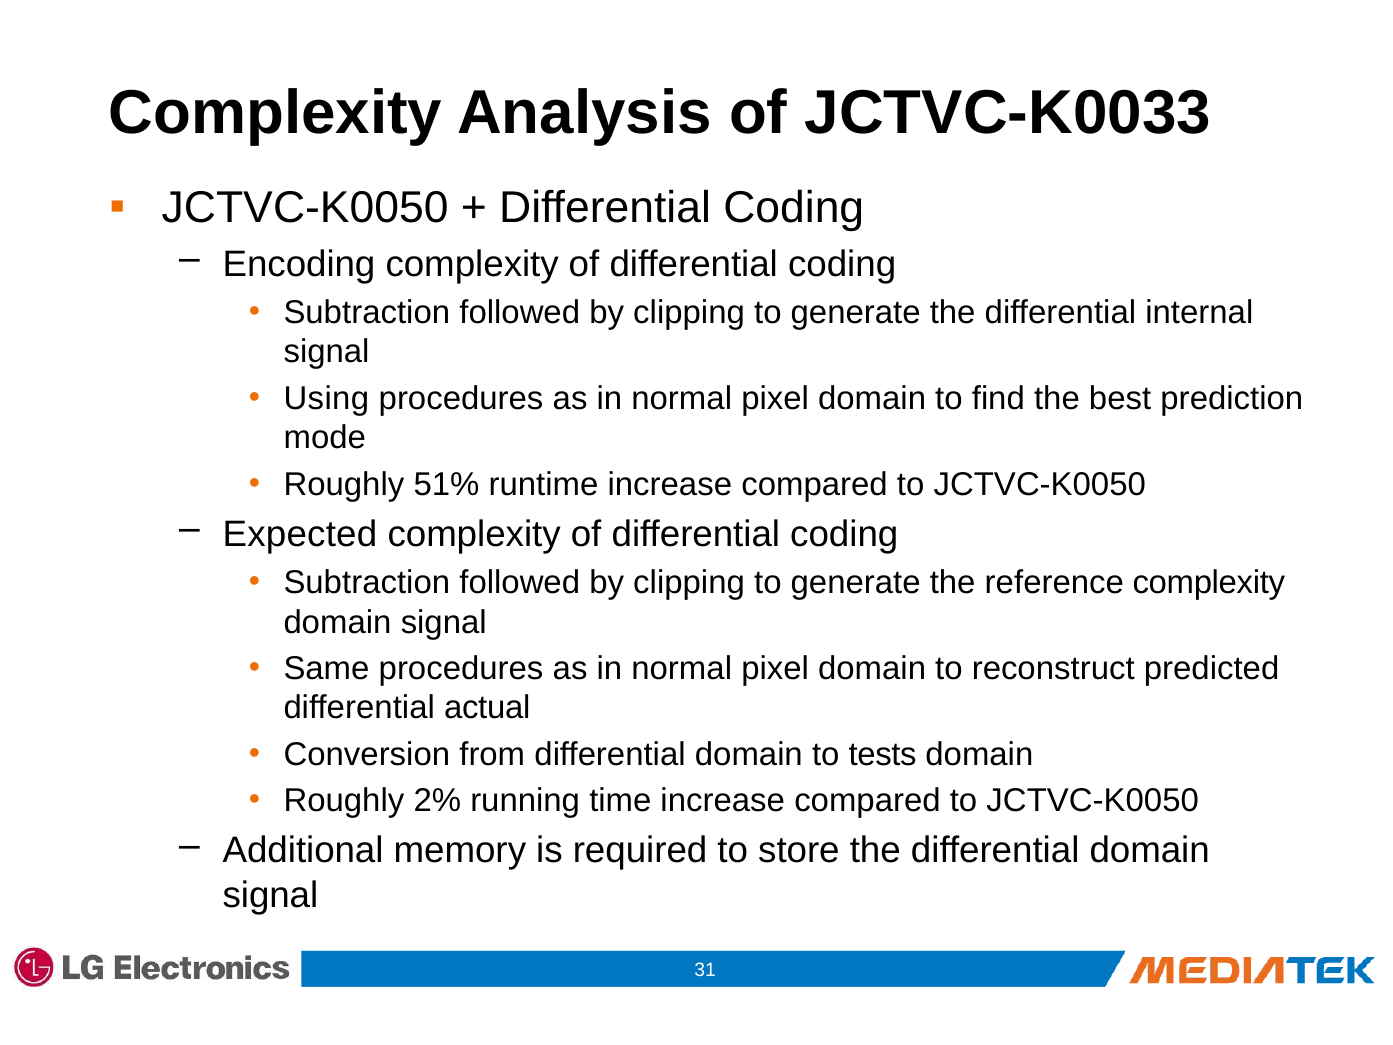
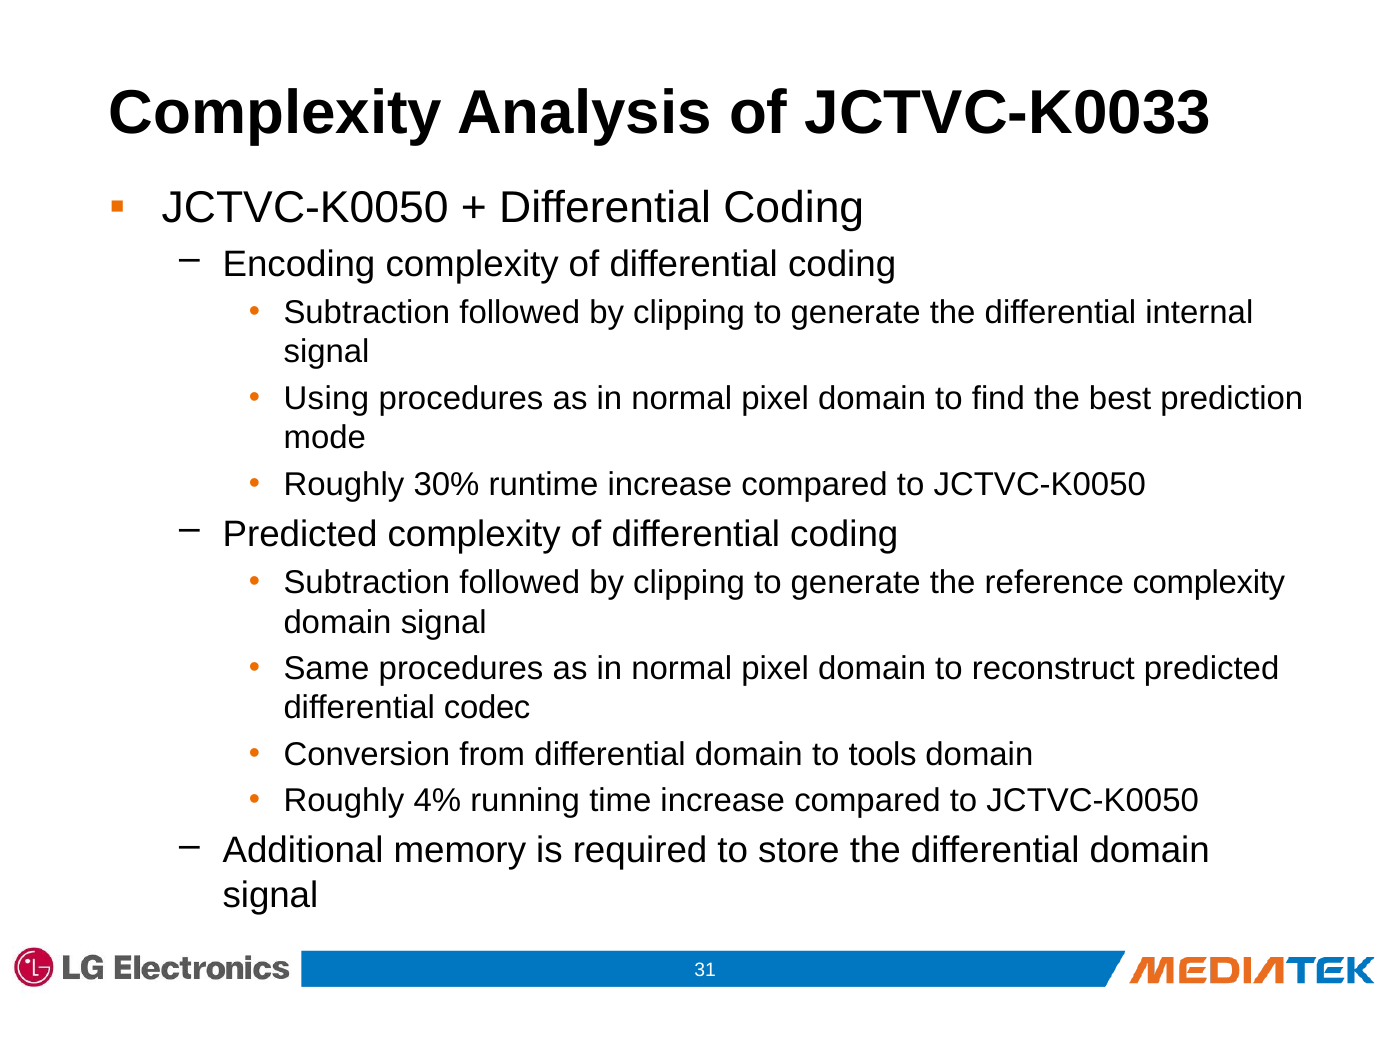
51%: 51% -> 30%
Expected at (300, 534): Expected -> Predicted
actual: actual -> codec
tests: tests -> tools
2%: 2% -> 4%
